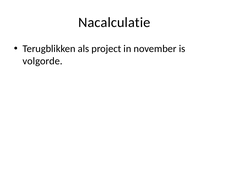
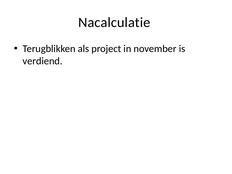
volgorde: volgorde -> verdiend
